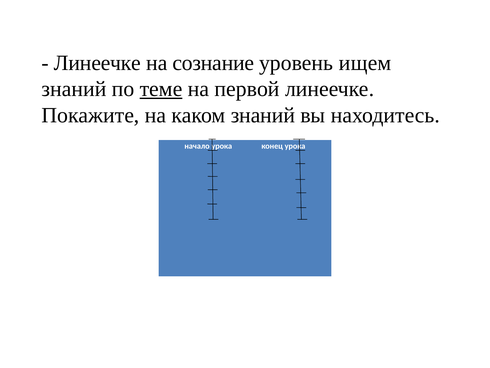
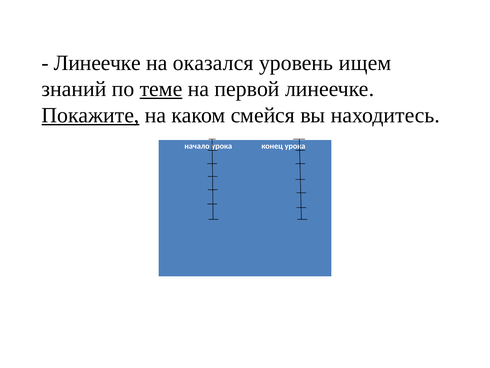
сознание: сознание -> оказался
Покажите underline: none -> present
каком знаний: знаний -> смейся
